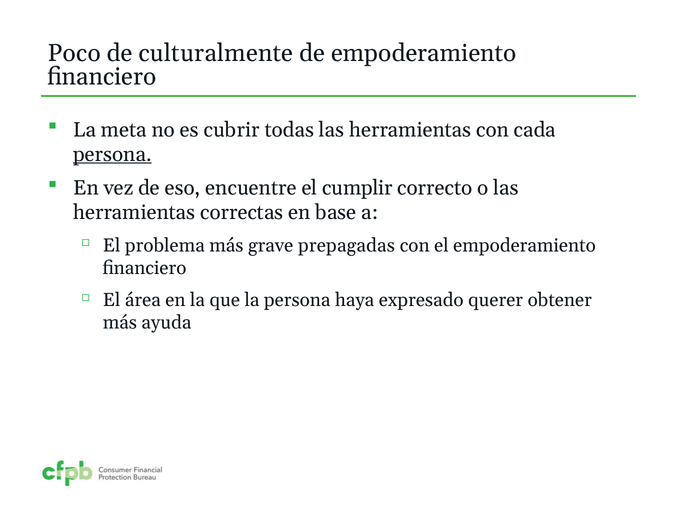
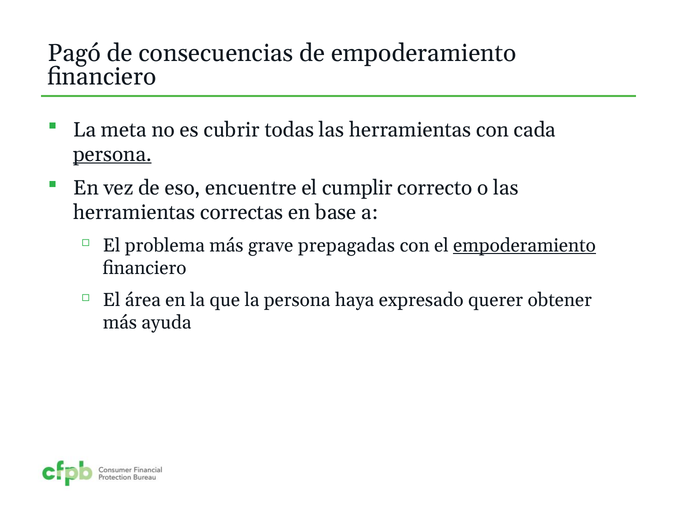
Poco: Poco -> Pagó
culturalmente: culturalmente -> consecuencias
empoderamiento at (525, 245) underline: none -> present
